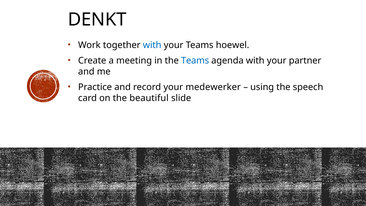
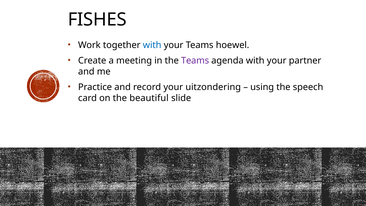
DENKT: DENKT -> FISHES
Teams at (195, 61) colour: blue -> purple
medewerker: medewerker -> uitzondering
